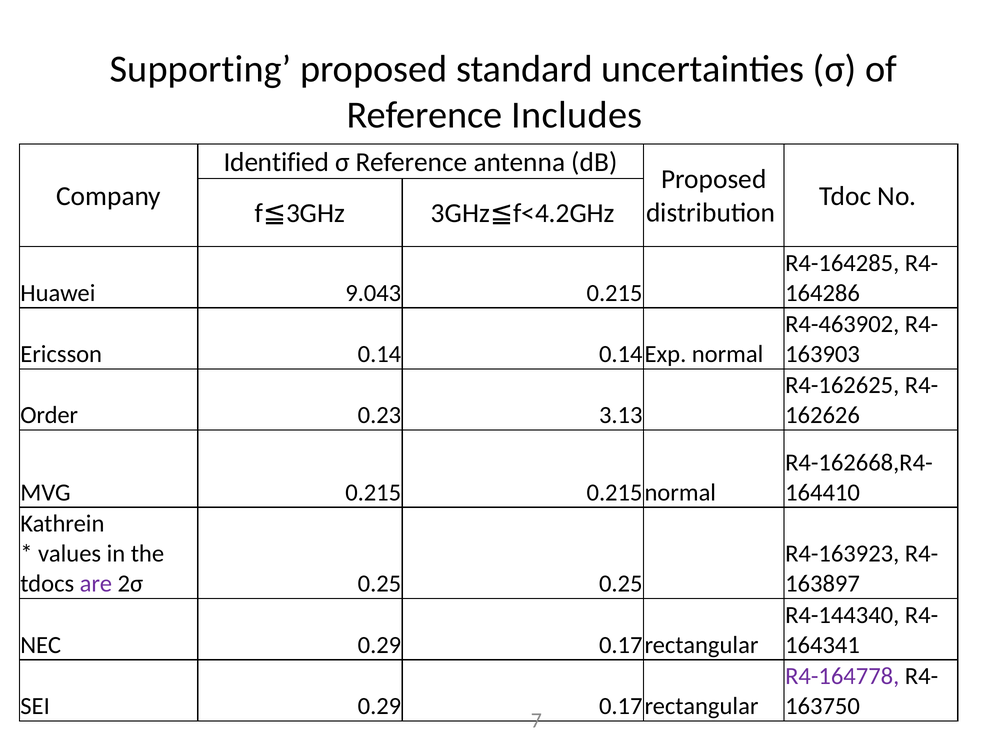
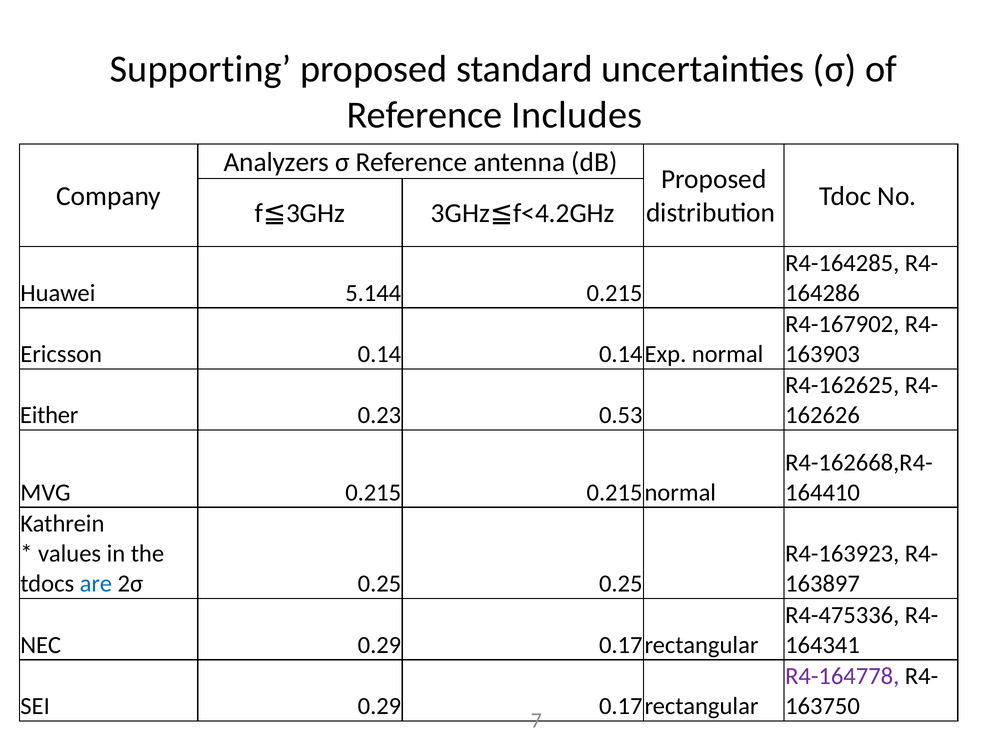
Identified: Identified -> Analyzers
9.043: 9.043 -> 5.144
R4-463902: R4-463902 -> R4-167902
Order: Order -> Either
3.13: 3.13 -> 0.53
are colour: purple -> blue
R4-144340: R4-144340 -> R4-475336
